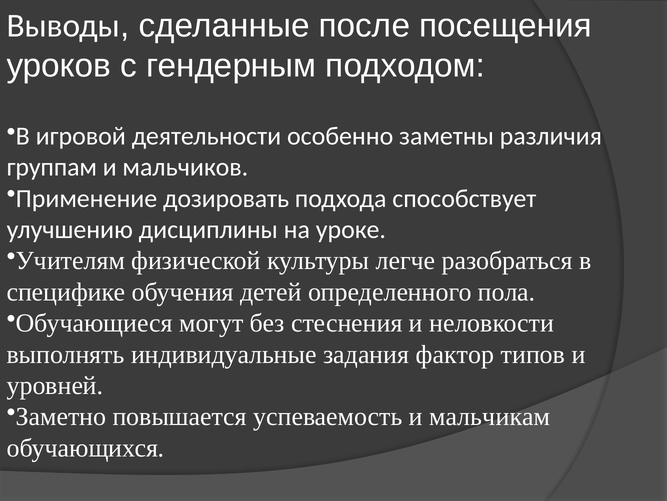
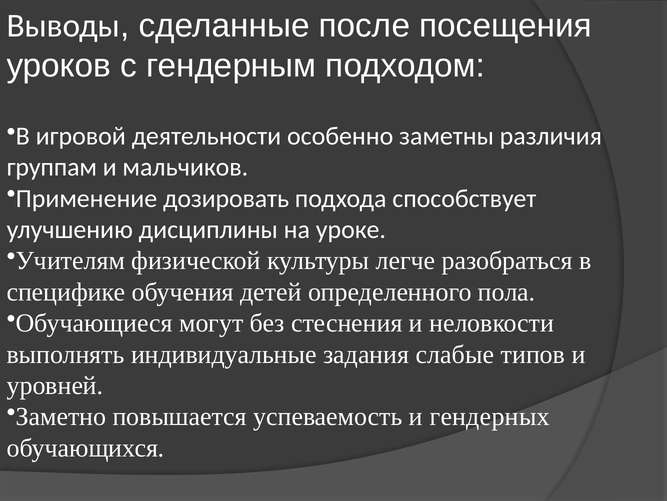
фактор: фактор -> слабые
мальчикам: мальчикам -> гендерных
